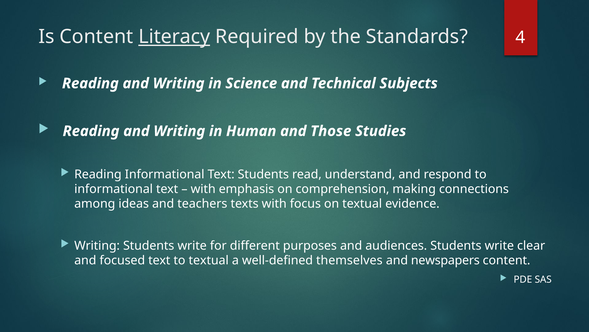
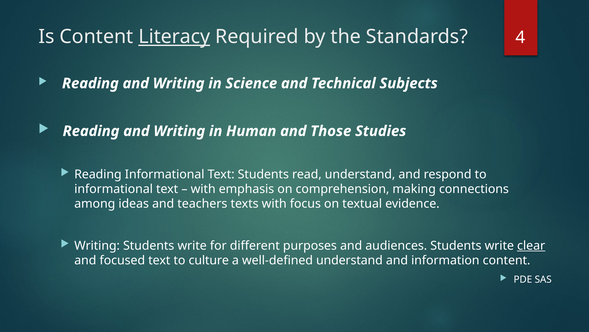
clear underline: none -> present
to textual: textual -> culture
well-defined themselves: themselves -> understand
newspapers: newspapers -> information
